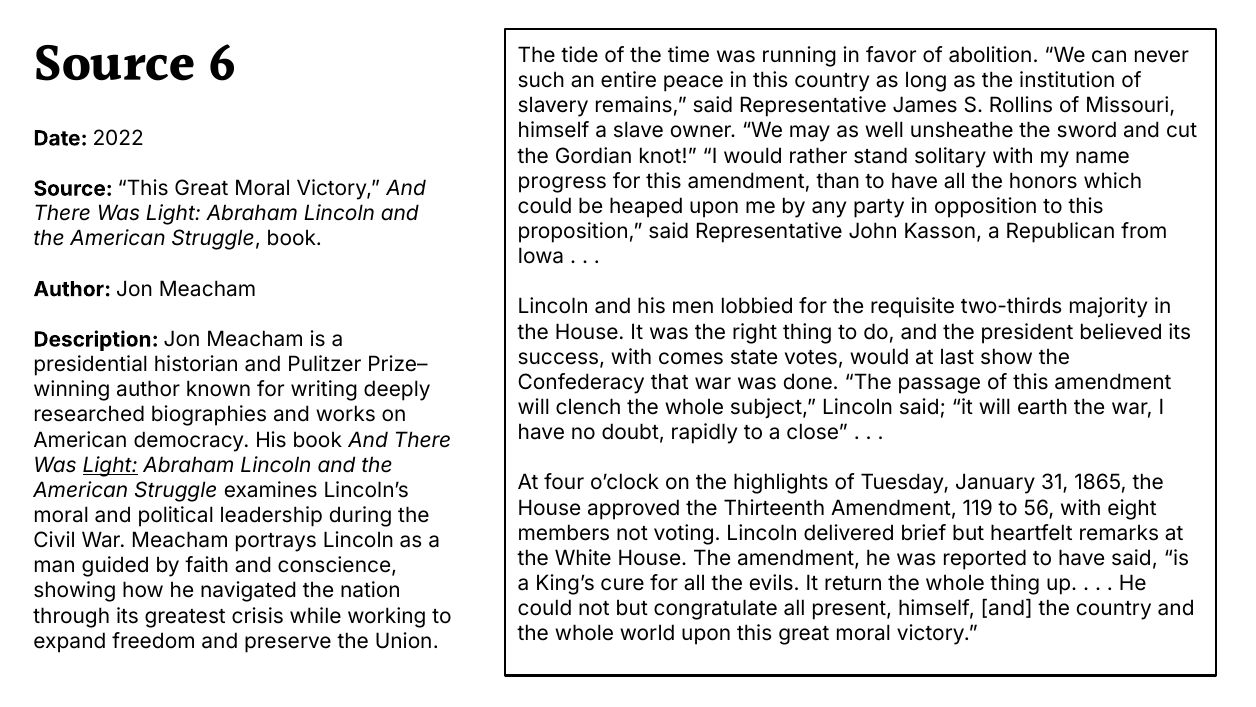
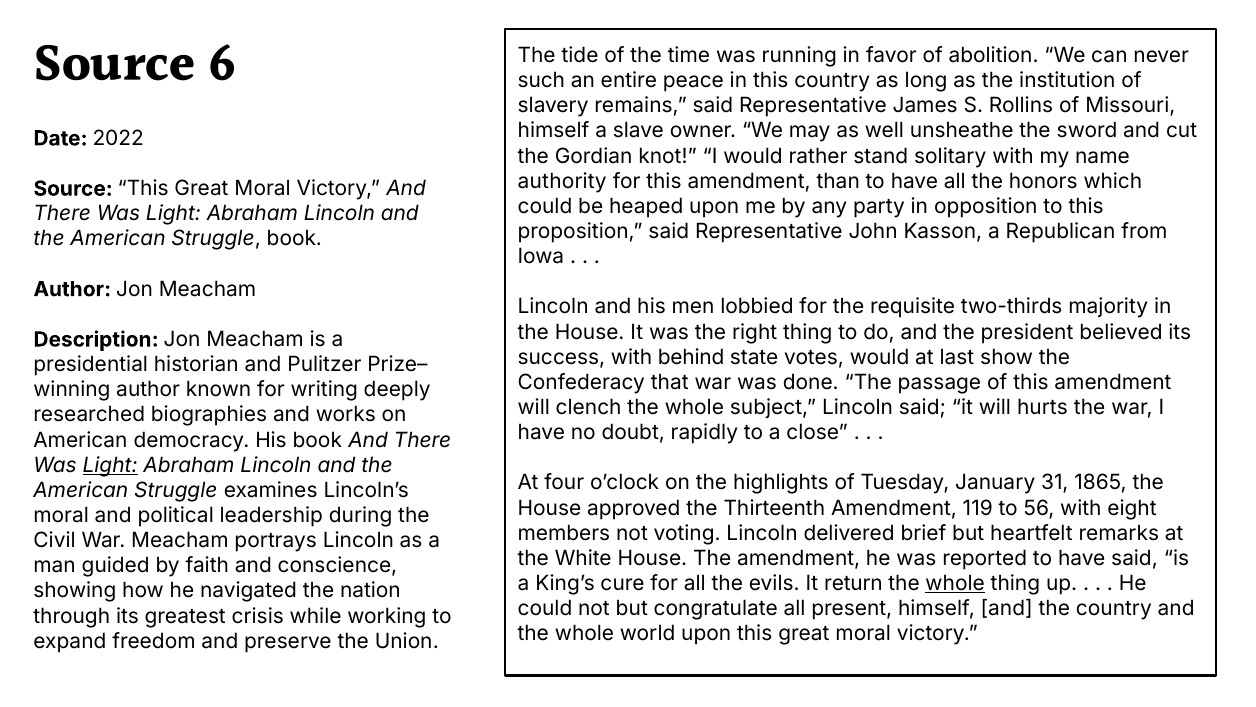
progress: progress -> authority
comes: comes -> behind
earth: earth -> hurts
whole at (955, 583) underline: none -> present
